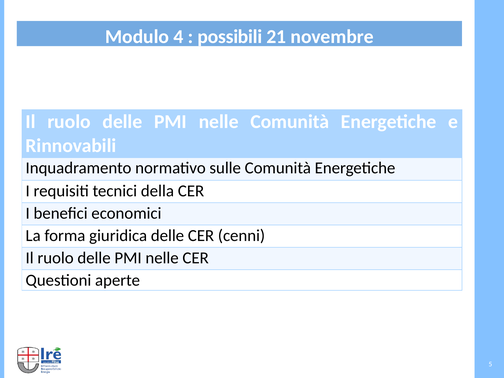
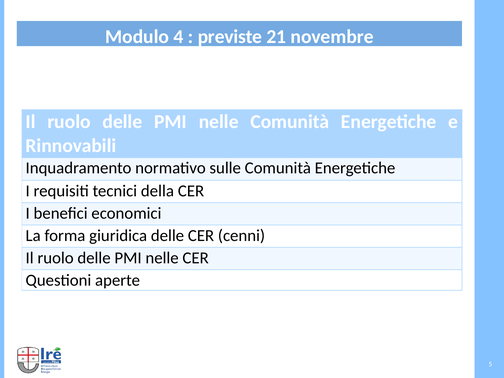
possibili: possibili -> previste
